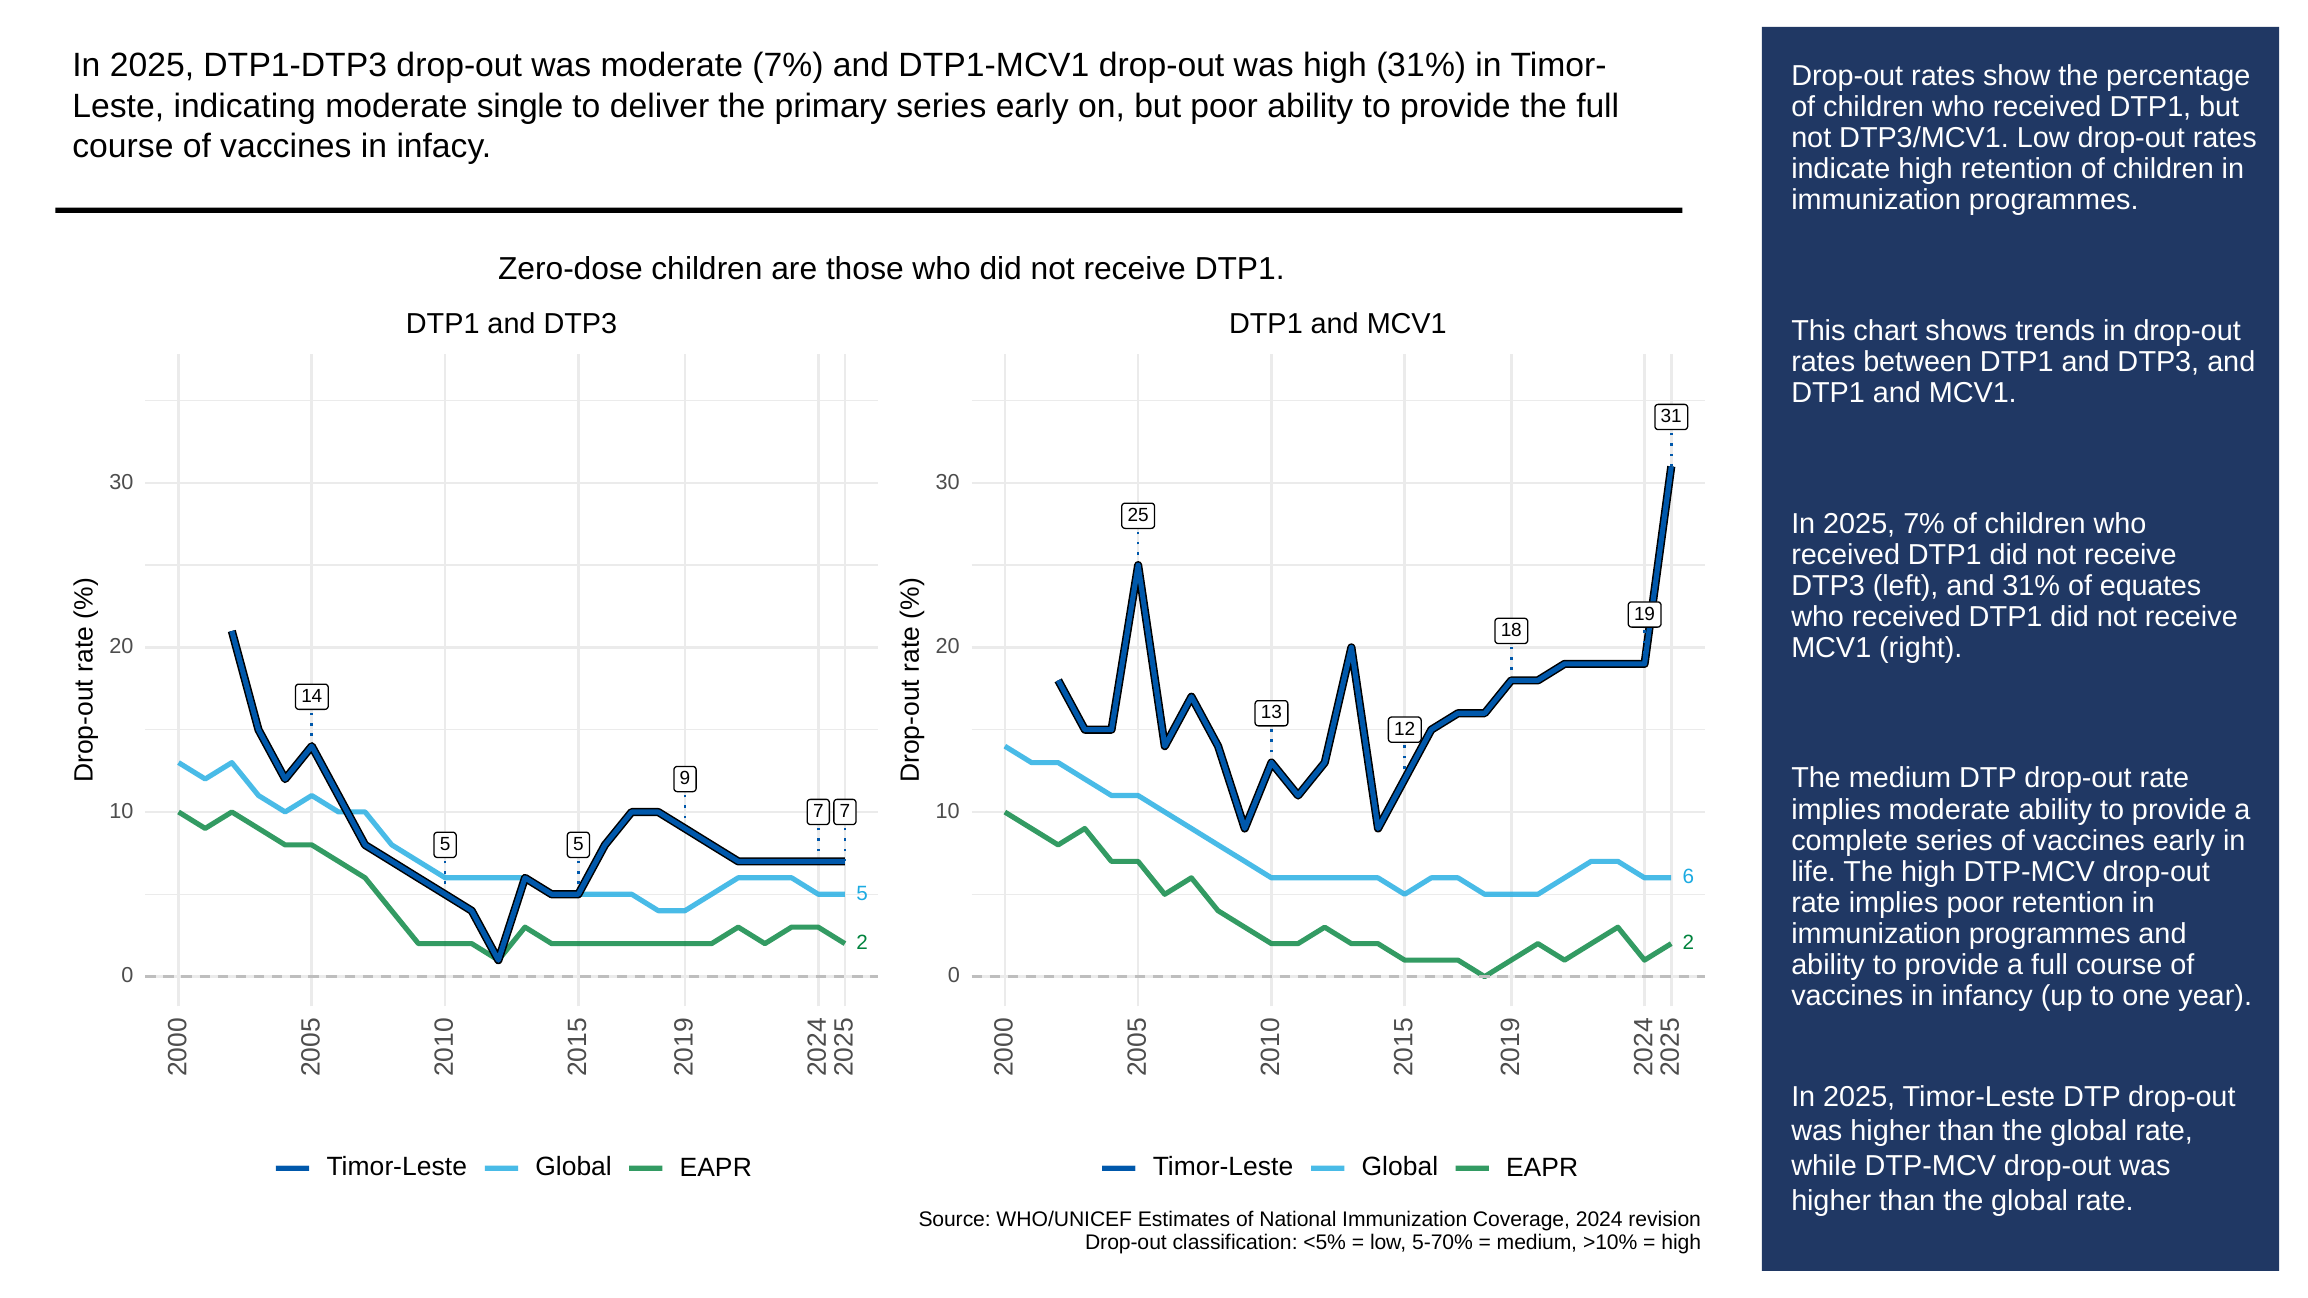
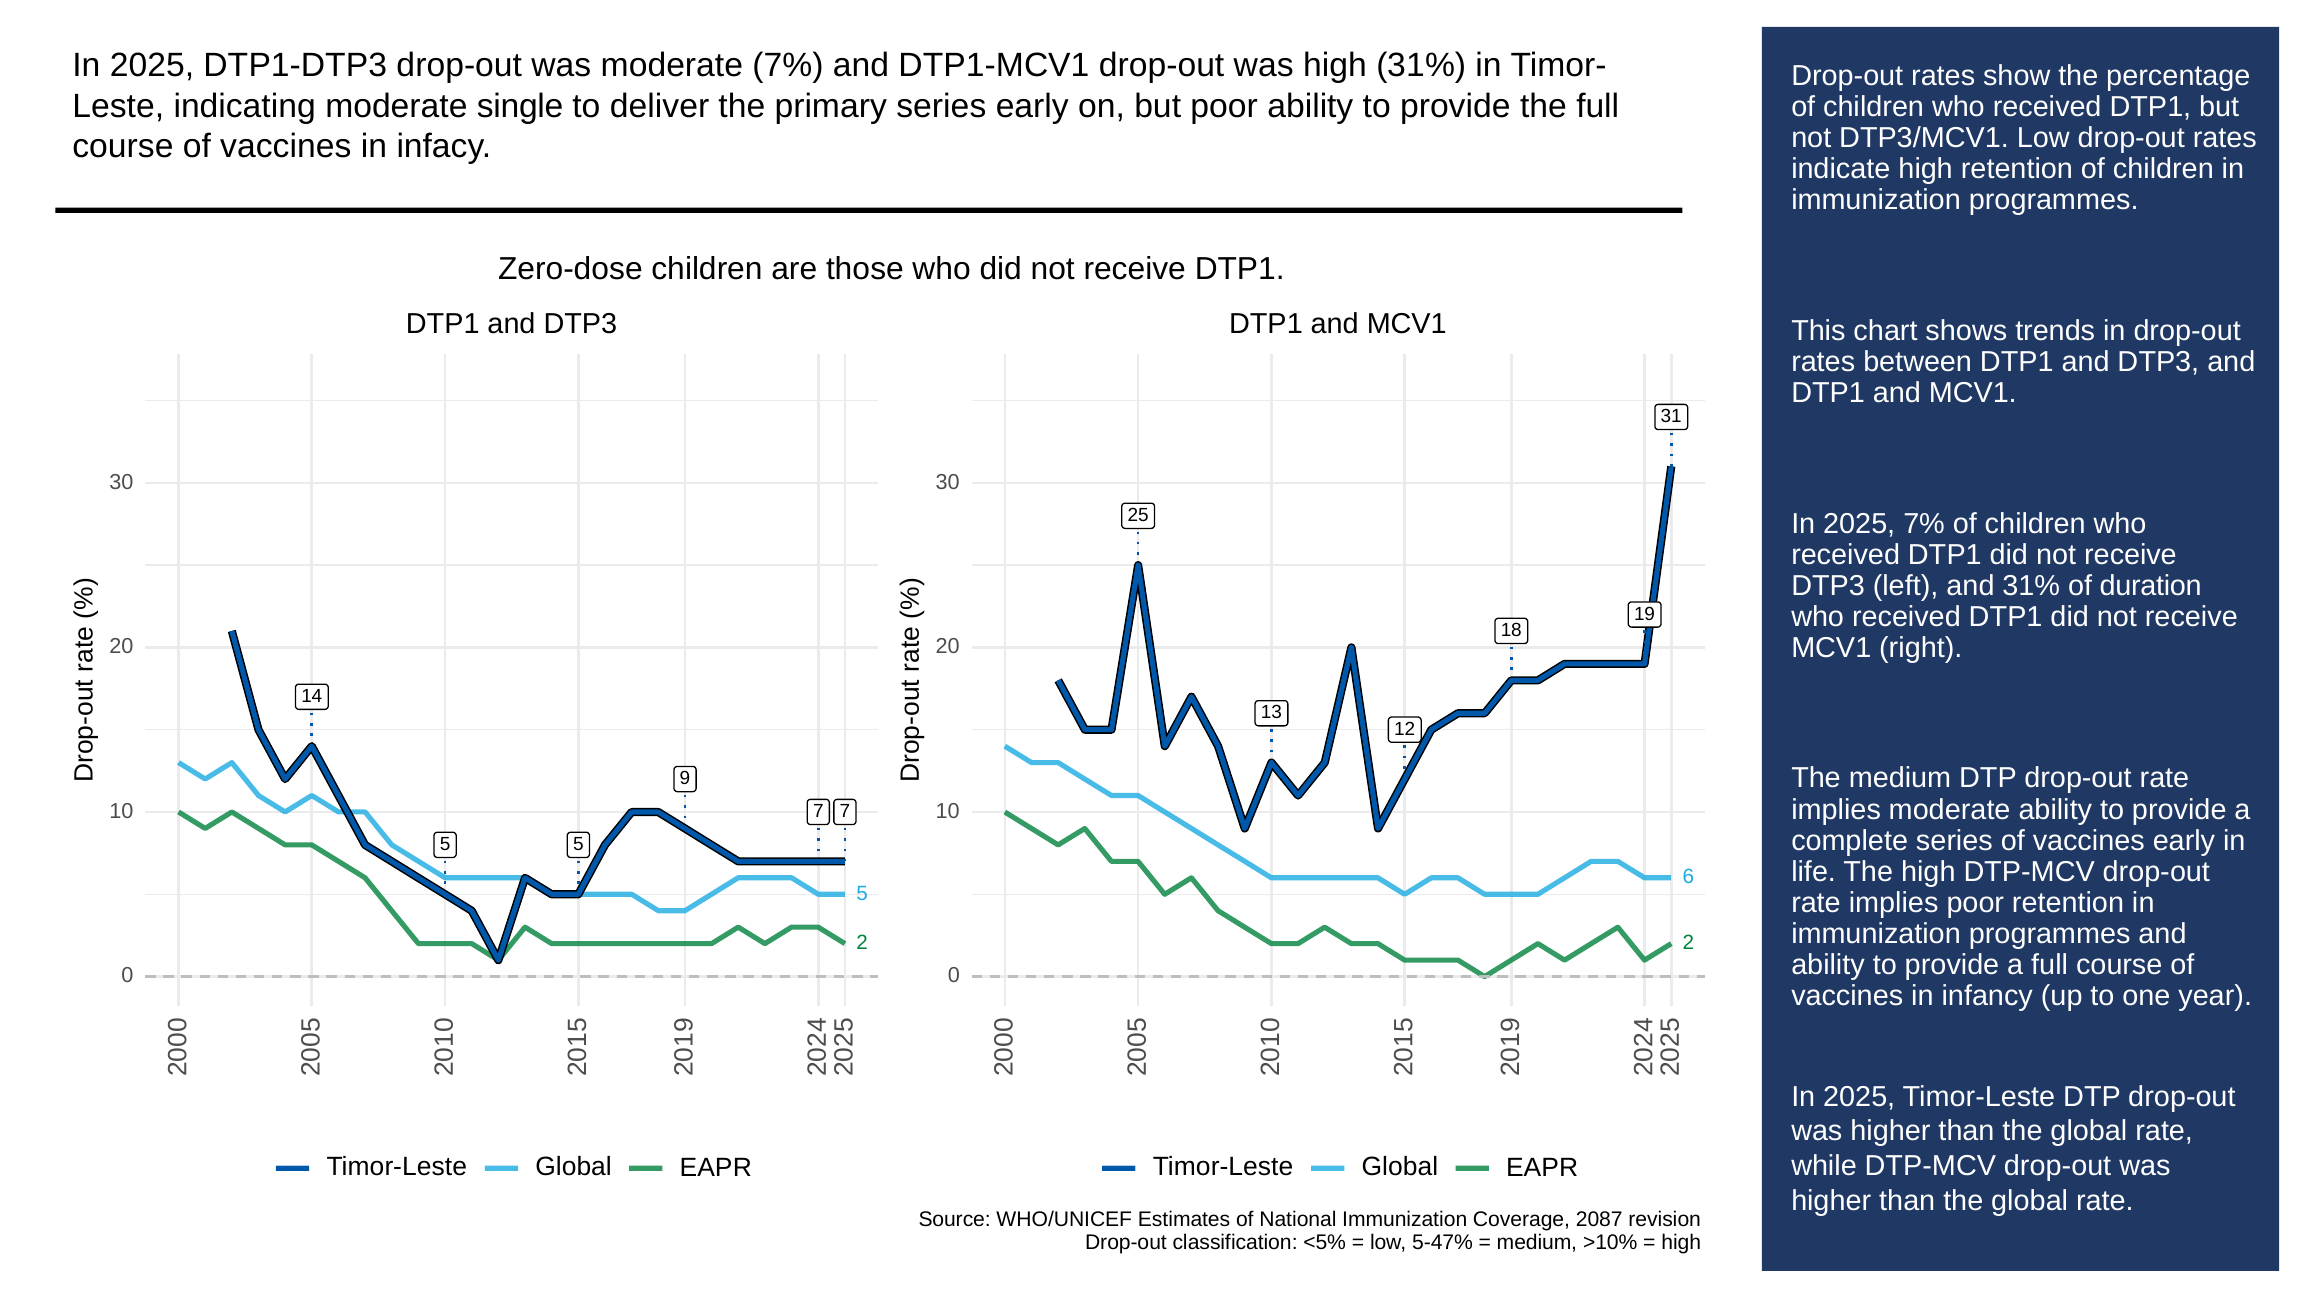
equates: equates -> duration
2024: 2024 -> 2087
5-70%: 5-70% -> 5-47%
